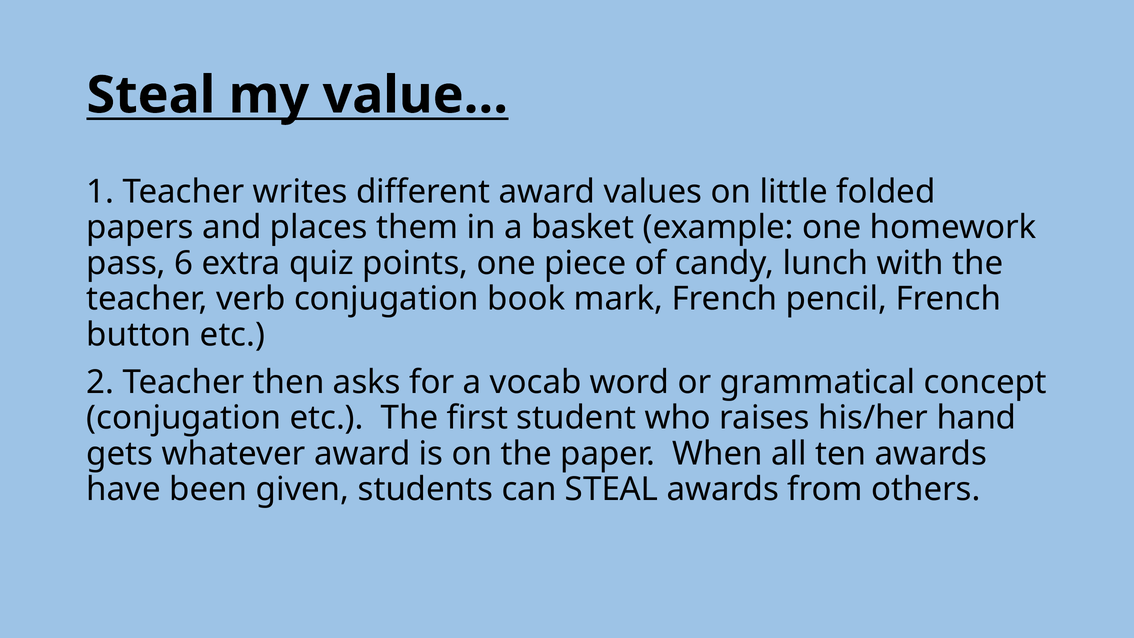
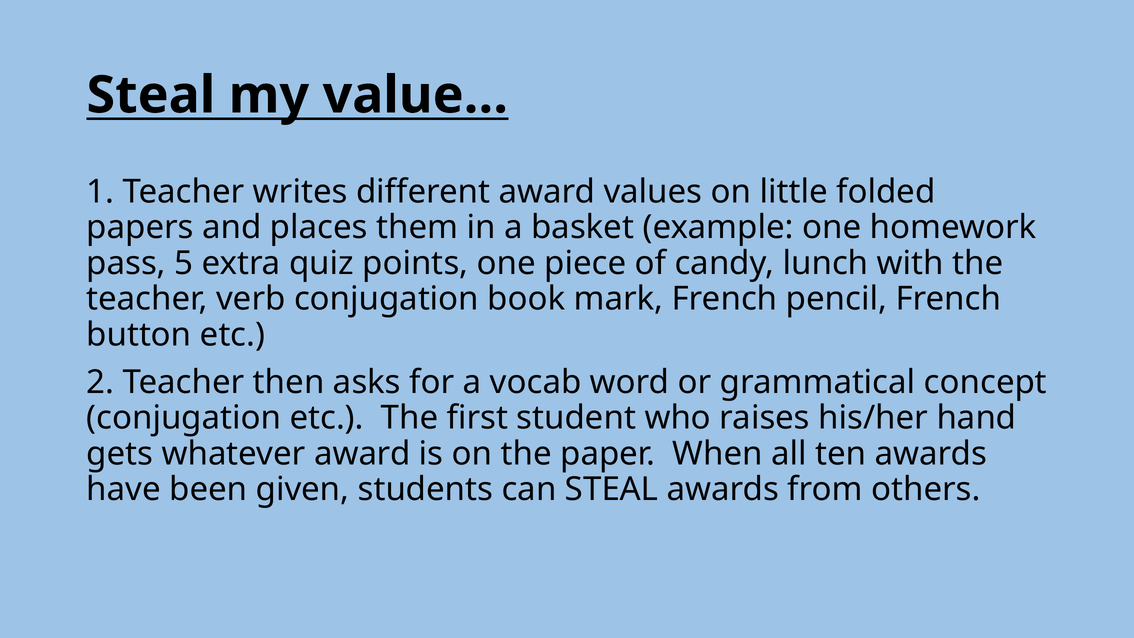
6: 6 -> 5
